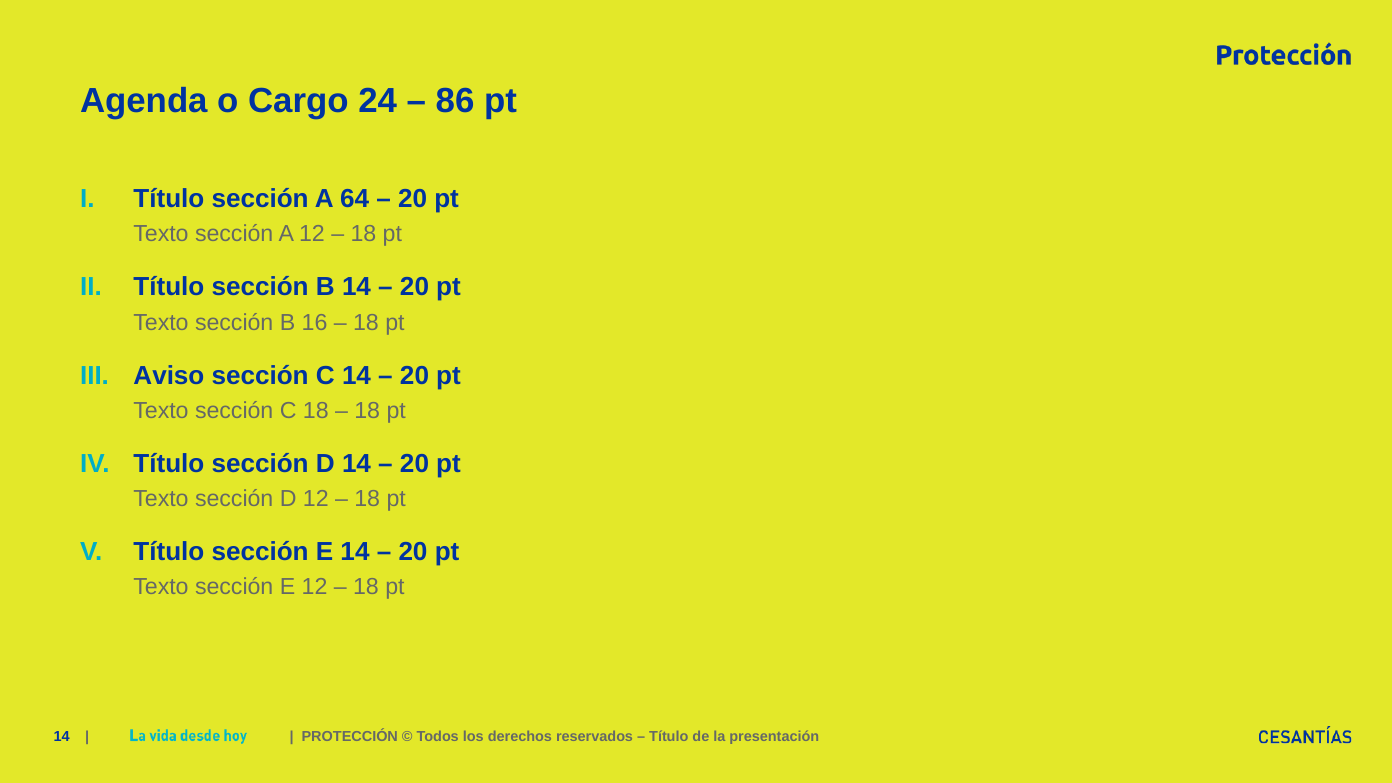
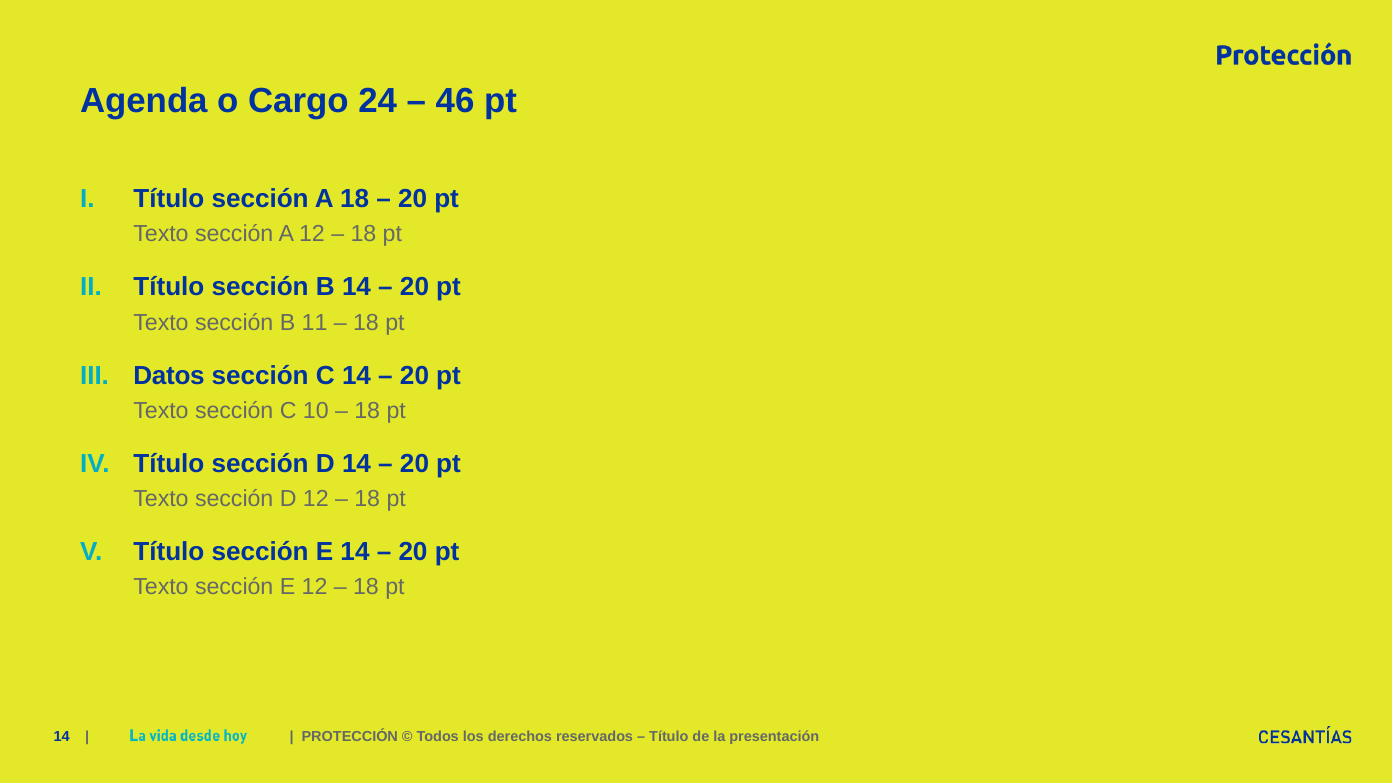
86: 86 -> 46
A 64: 64 -> 18
16: 16 -> 11
Aviso: Aviso -> Datos
C 18: 18 -> 10
